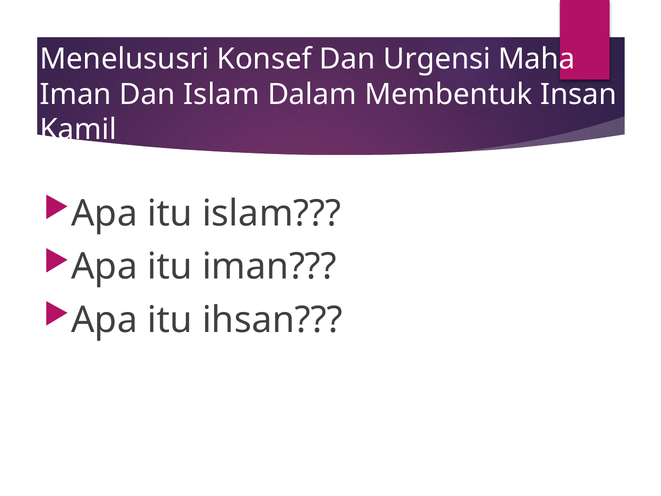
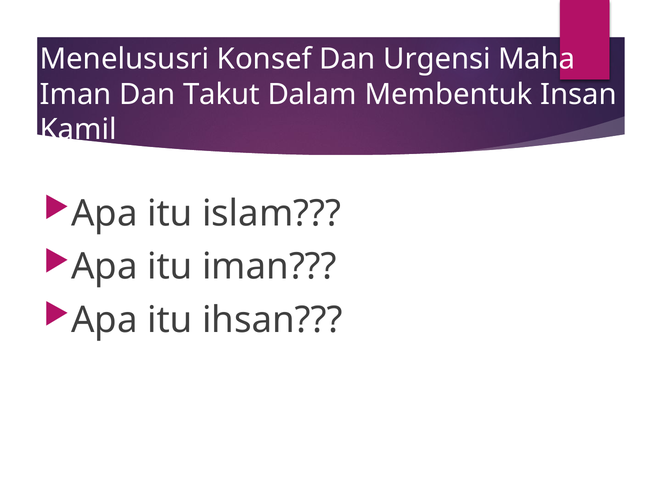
Dan Islam: Islam -> Takut
